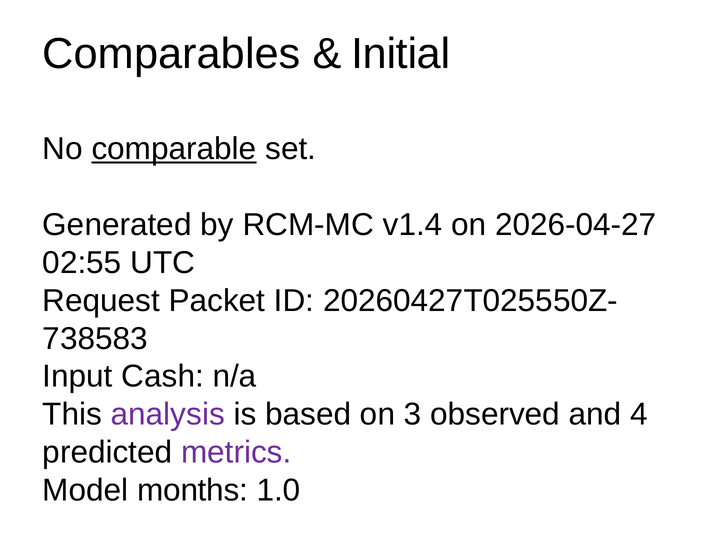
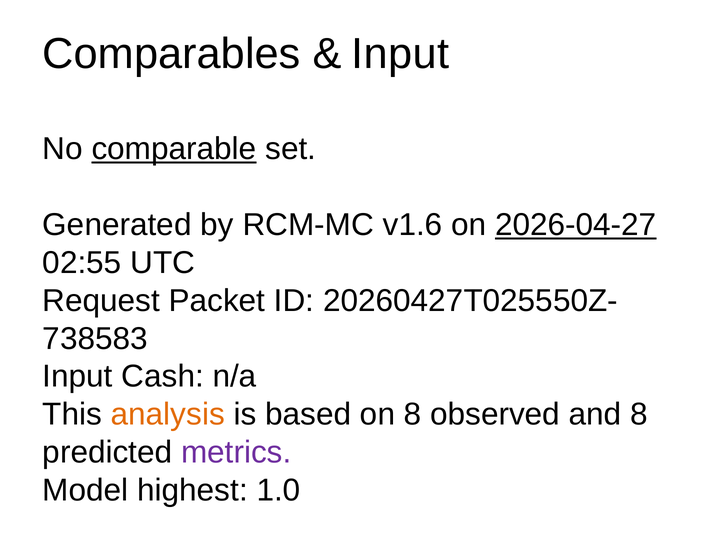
Initial at (401, 54): Initial -> Input
v1.4: v1.4 -> v1.6
2026-04-27 underline: none -> present
analysis colour: purple -> orange
on 3: 3 -> 8
and 4: 4 -> 8
months: months -> highest
